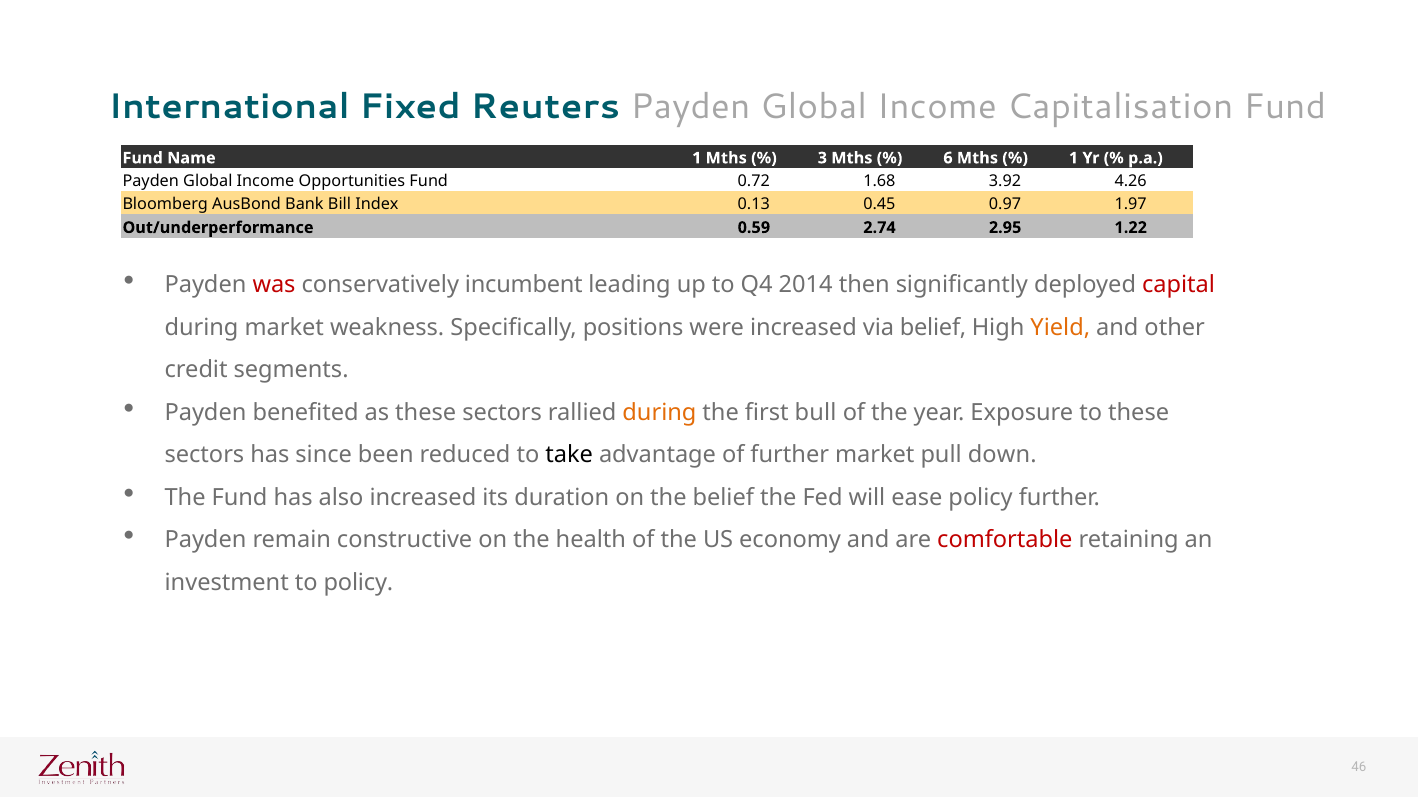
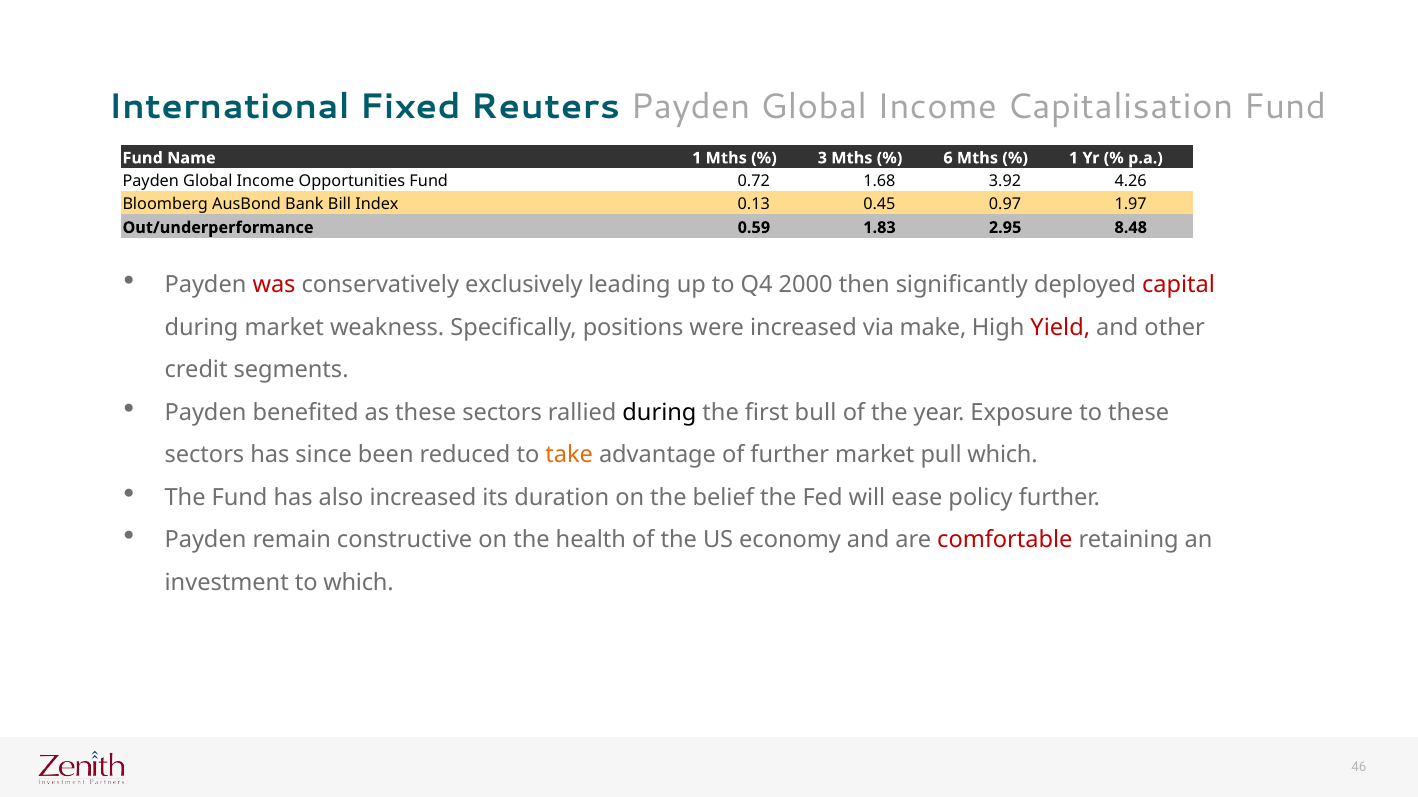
2.74: 2.74 -> 1.83
1.22: 1.22 -> 8.48
incumbent: incumbent -> exclusively
2014: 2014 -> 2000
via belief: belief -> make
Yield colour: orange -> red
during at (659, 413) colour: orange -> black
take colour: black -> orange
pull down: down -> which
to policy: policy -> which
